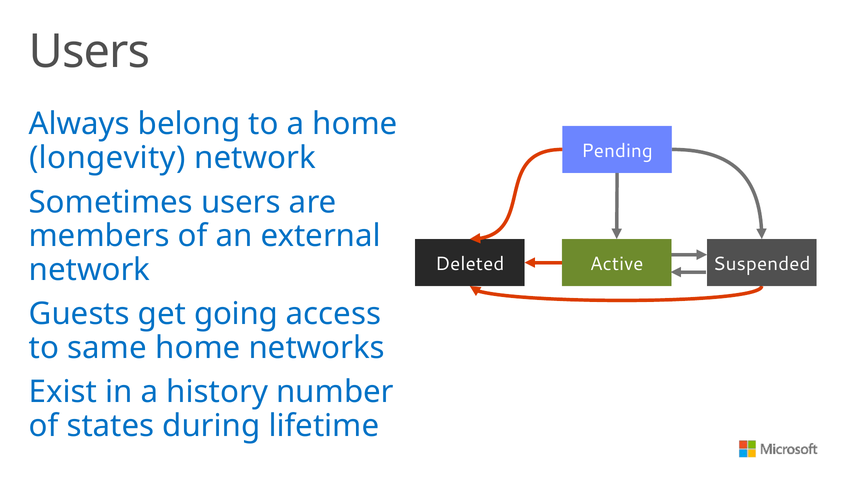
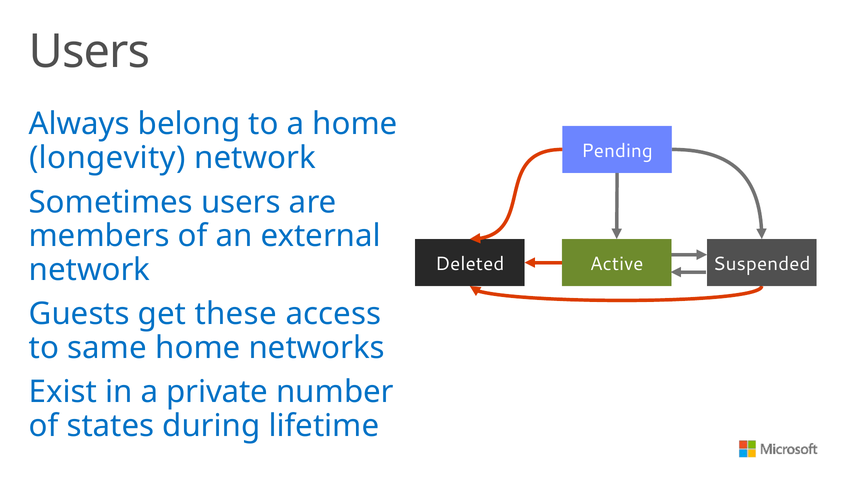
going: going -> these
history: history -> private
